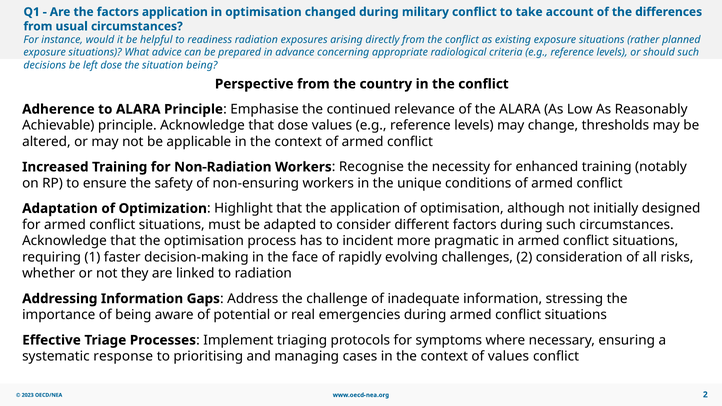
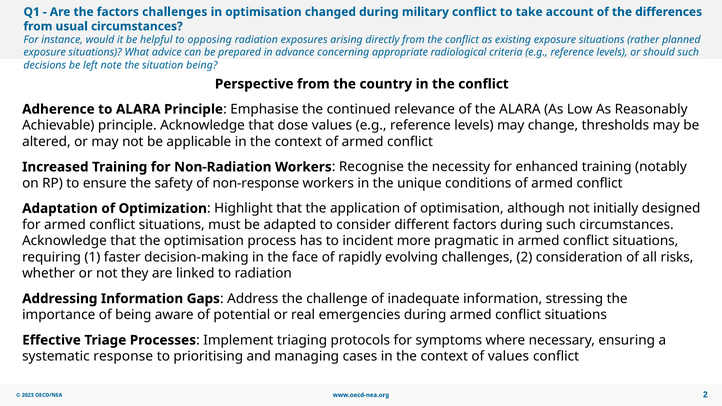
factors application: application -> challenges
readiness: readiness -> opposing
left dose: dose -> note
non-ensuring: non-ensuring -> non-response
